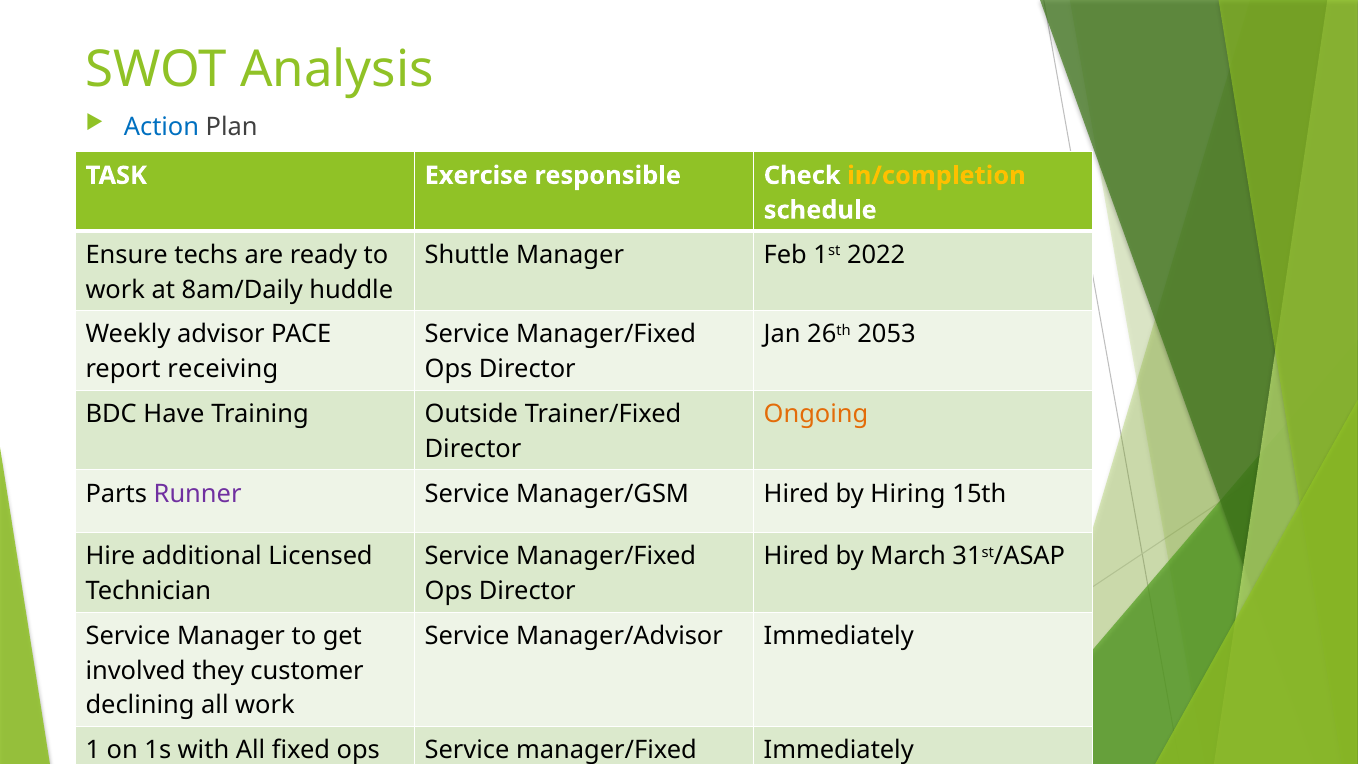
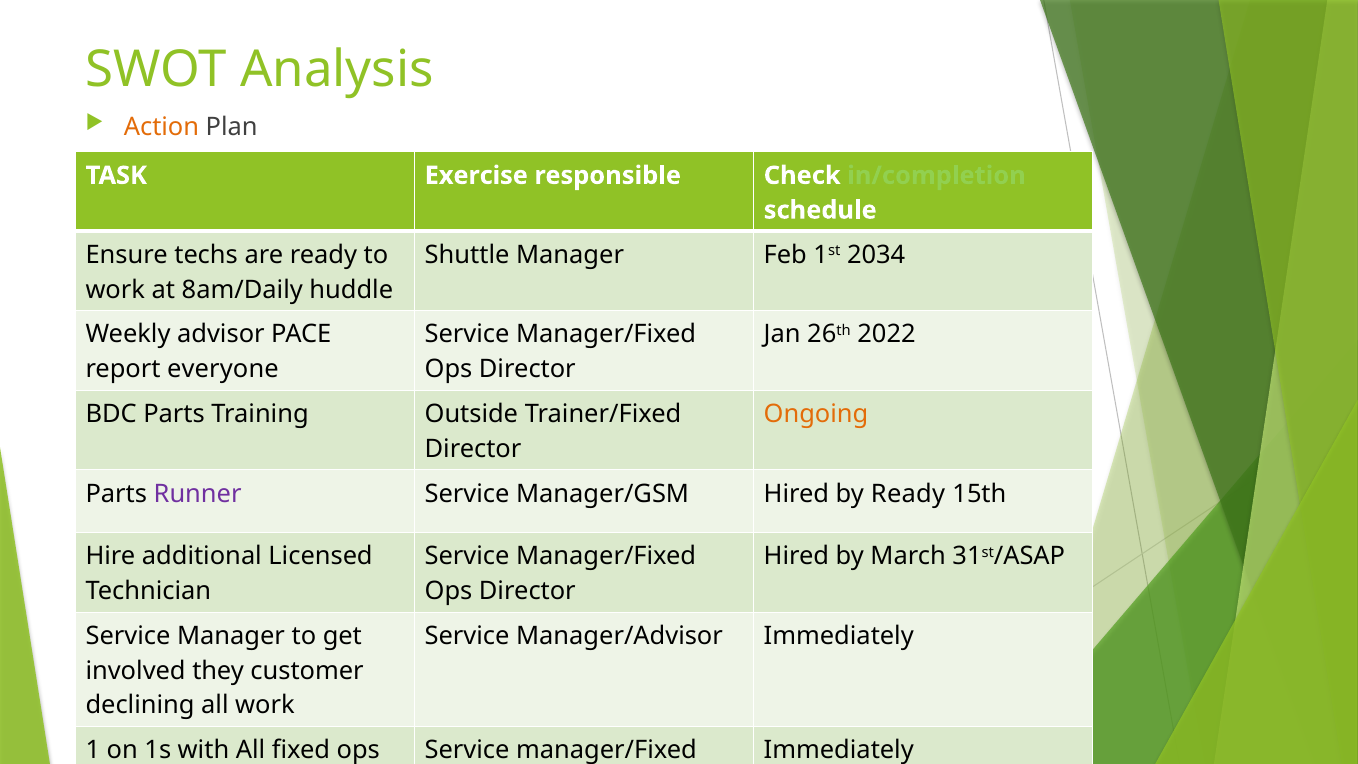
Action colour: blue -> orange
in/completion colour: yellow -> light green
2022: 2022 -> 2034
2053: 2053 -> 2022
receiving: receiving -> everyone
BDC Have: Have -> Parts
by Hiring: Hiring -> Ready
